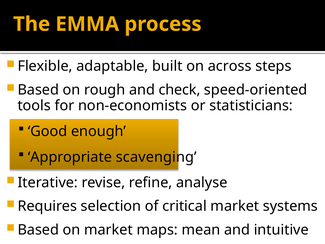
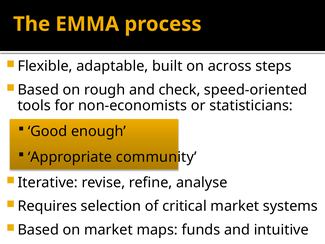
scavenging: scavenging -> community
mean: mean -> funds
